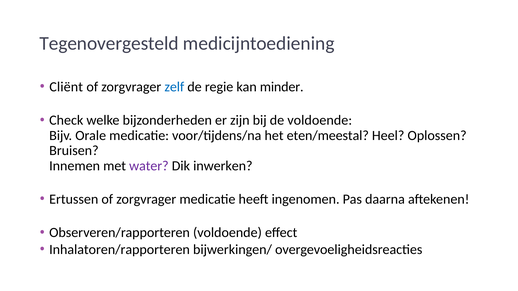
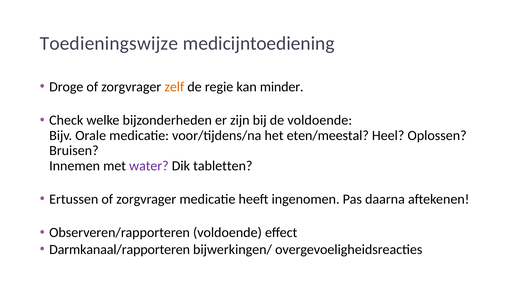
Tegenovergesteld: Tegenovergesteld -> Toedieningswijze
Cliënt: Cliënt -> Droge
zelf colour: blue -> orange
inwerken: inwerken -> tabletten
Inhalatoren/rapporteren: Inhalatoren/rapporteren -> Darmkanaal/rapporteren
